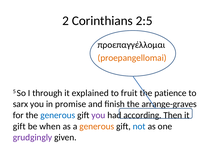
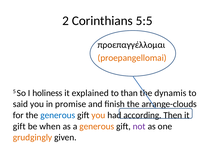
2:5: 2:5 -> 5:5
through: through -> holiness
fruit: fruit -> than
patience: patience -> dynamis
sarx: sarx -> said
arrange-graves: arrange-graves -> arrange-clouds
you at (98, 115) colour: purple -> orange
not colour: blue -> purple
grudgingly colour: purple -> orange
